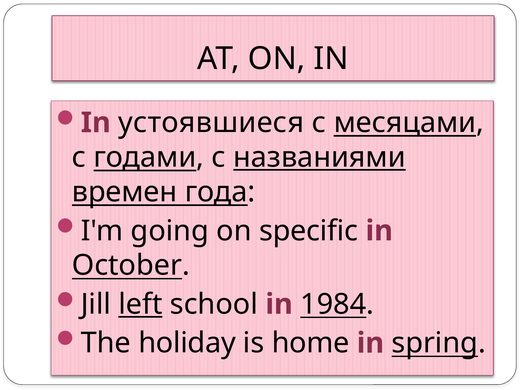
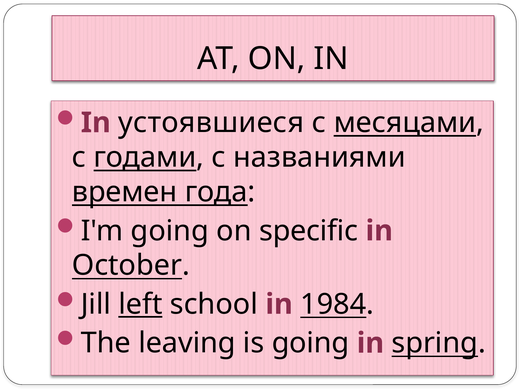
названиями underline: present -> none
holiday: holiday -> leaving
is home: home -> going
